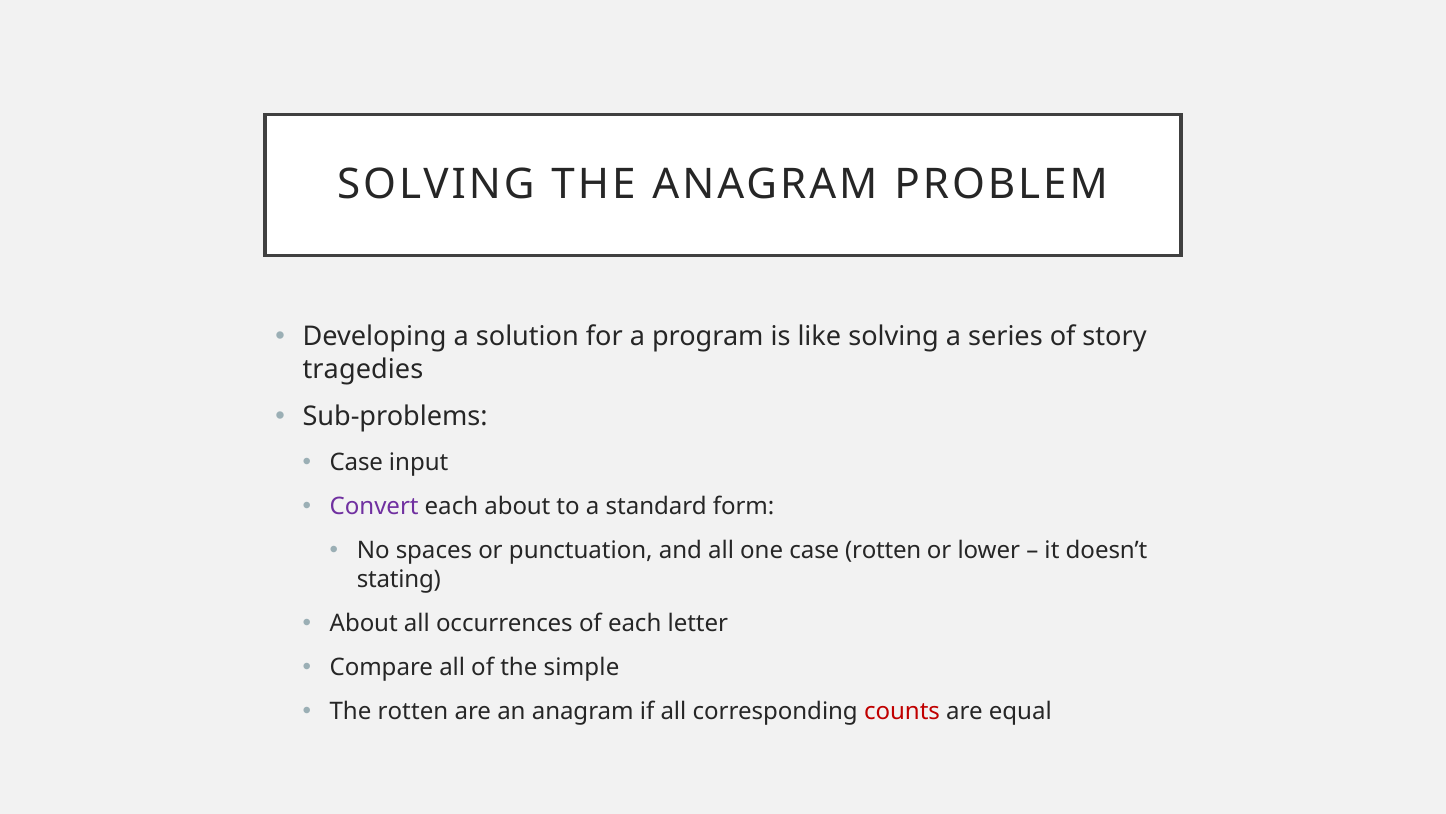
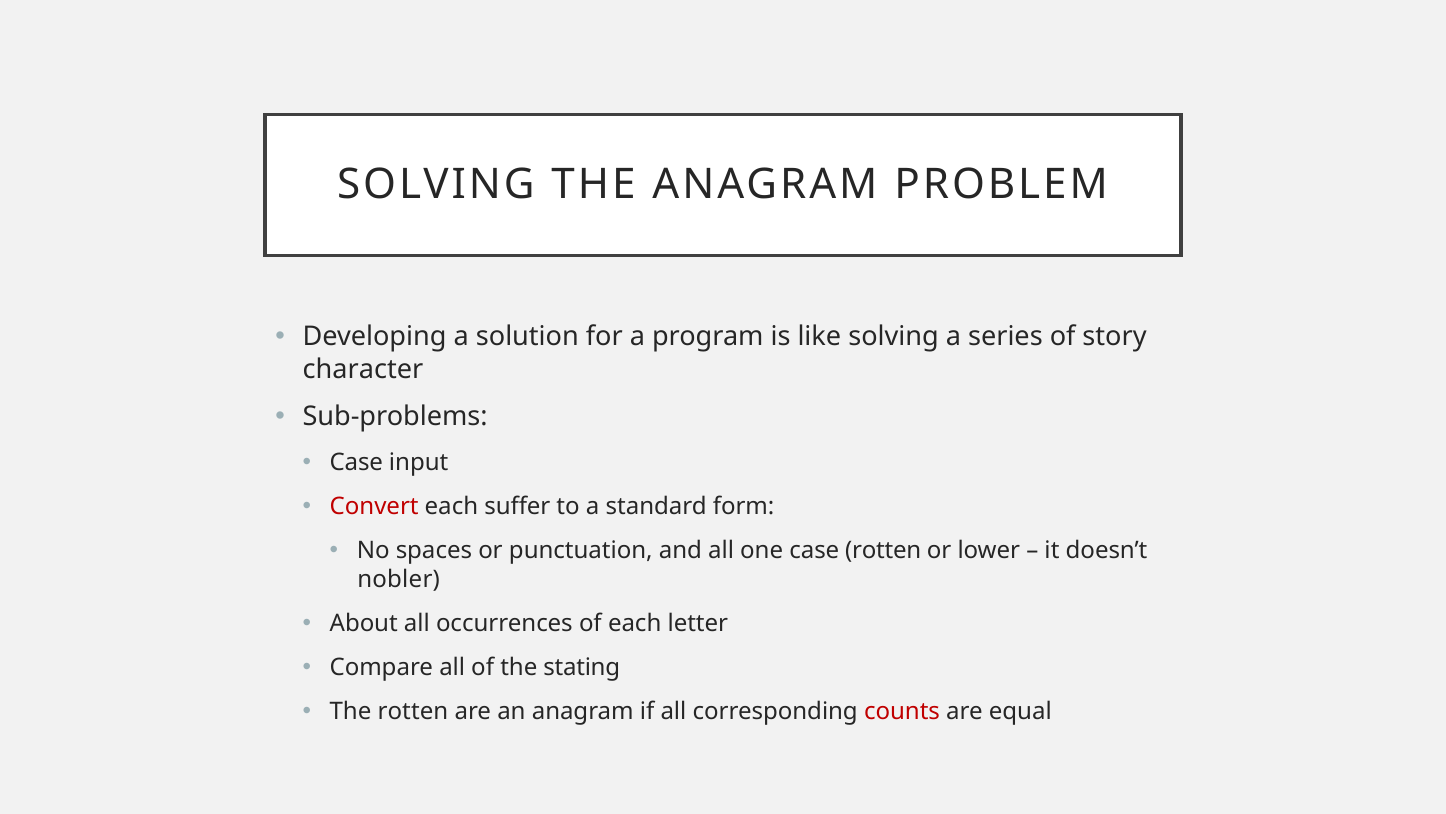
tragedies: tragedies -> character
Convert colour: purple -> red
each about: about -> suffer
stating: stating -> nobler
simple: simple -> stating
